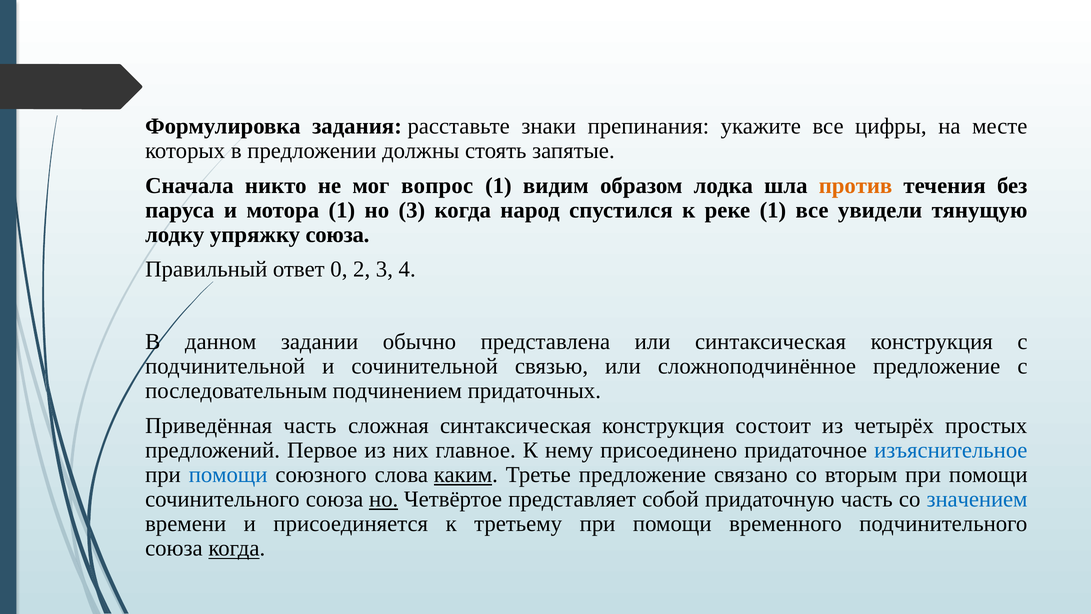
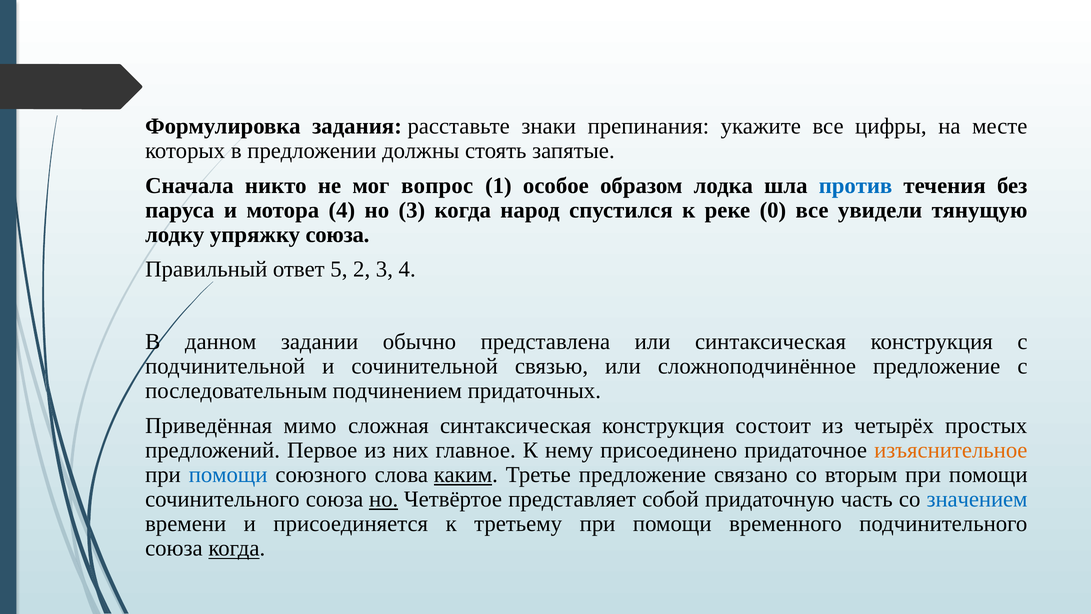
видим: видим -> особое
против colour: orange -> blue
мотора 1: 1 -> 4
реке 1: 1 -> 0
0: 0 -> 5
Приведённая часть: часть -> мимо
изъяснительное colour: blue -> orange
